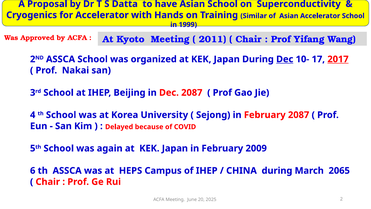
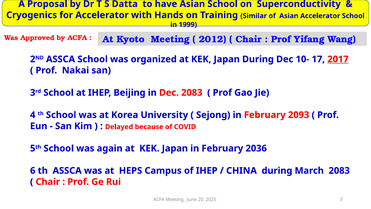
2011: 2011 -> 2012
Dec at (285, 59) underline: present -> none
Dec 2087: 2087 -> 2083
February 2087: 2087 -> 2093
2009: 2009 -> 2036
March 2065: 2065 -> 2083
